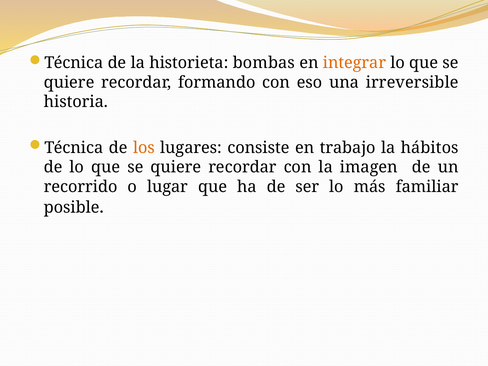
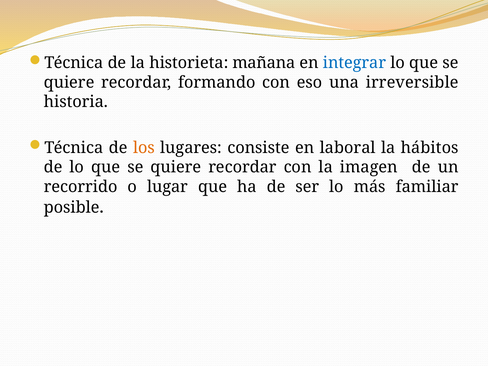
bombas: bombas -> mañana
integrar colour: orange -> blue
trabajo: trabajo -> laboral
